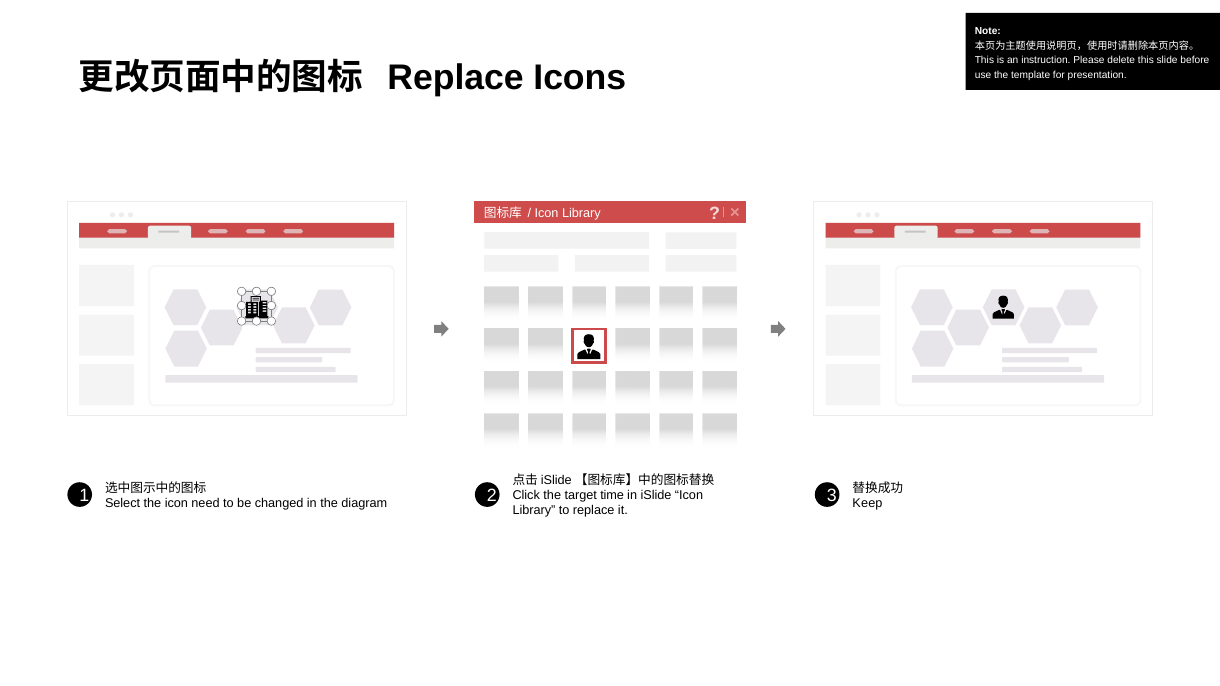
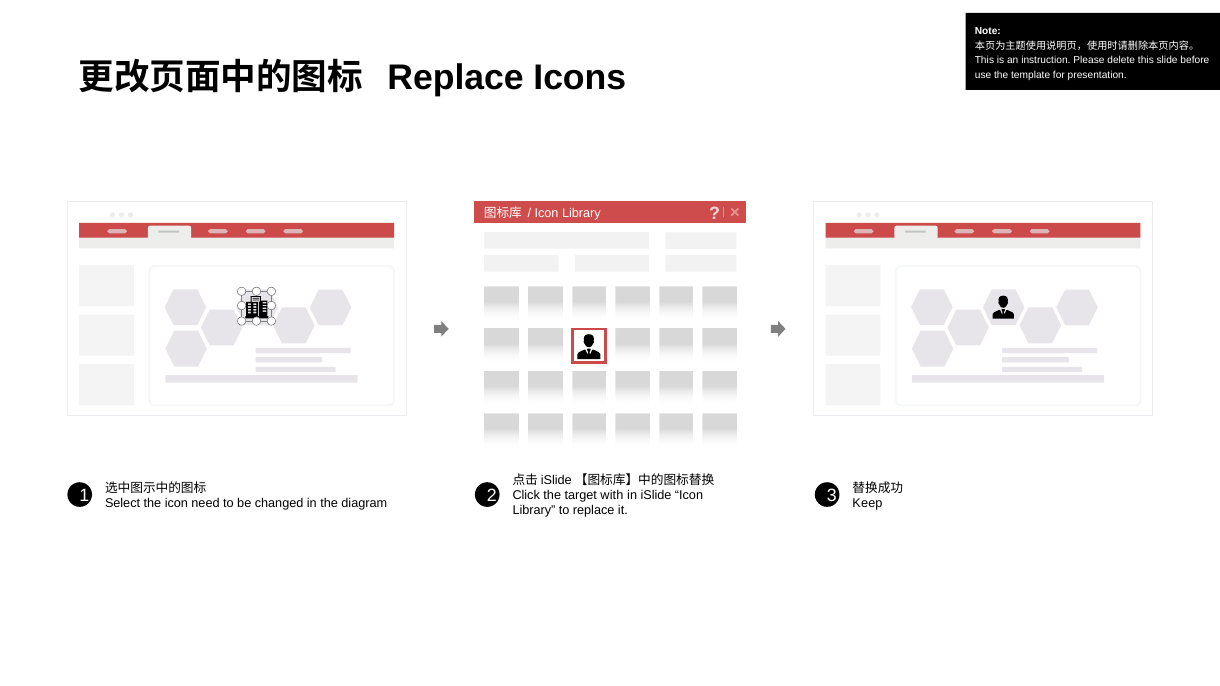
time: time -> with
